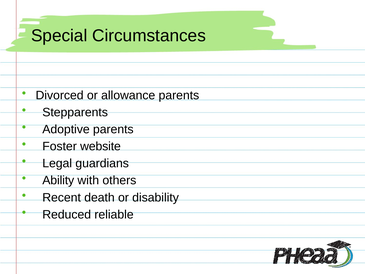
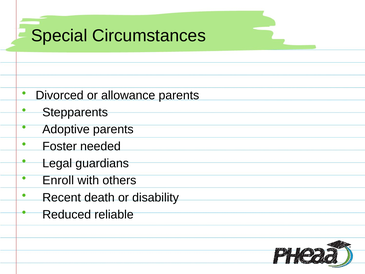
website: website -> needed
Ability: Ability -> Enroll
